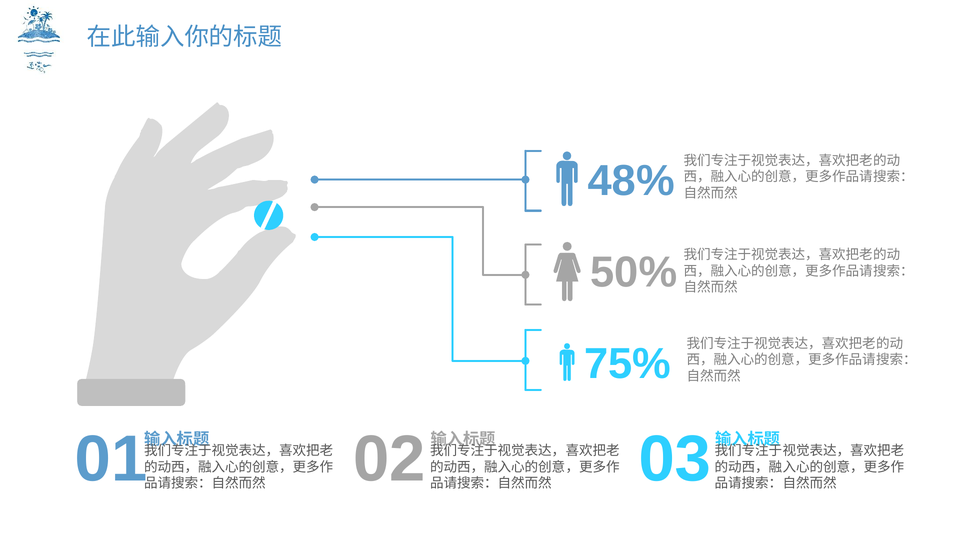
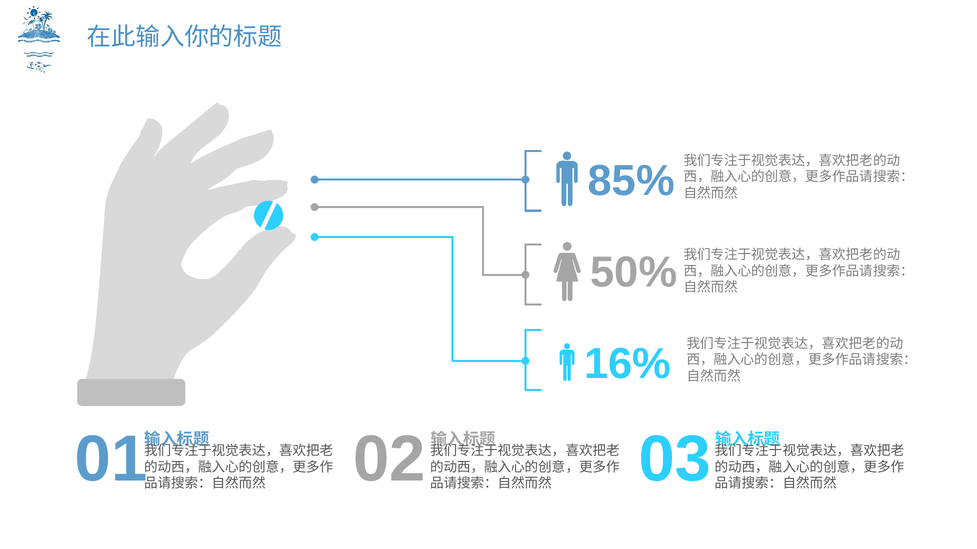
48%: 48% -> 85%
75%: 75% -> 16%
